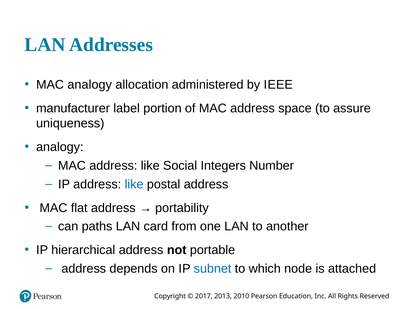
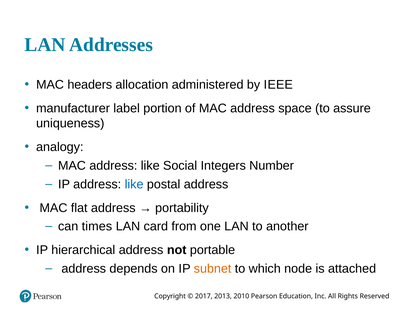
MAC analogy: analogy -> headers
paths: paths -> times
subnet colour: blue -> orange
